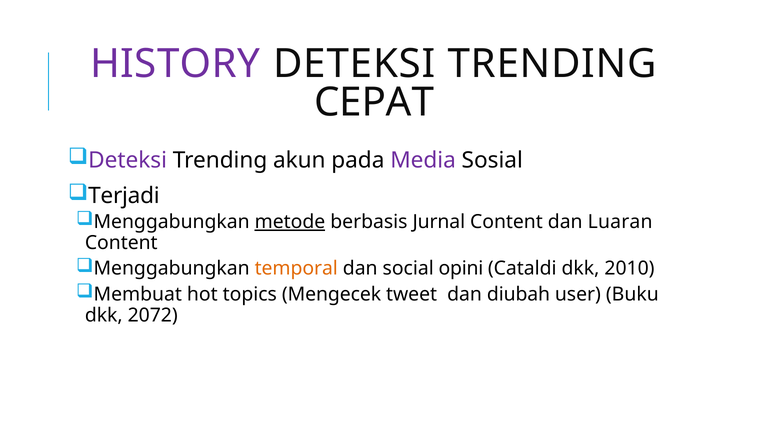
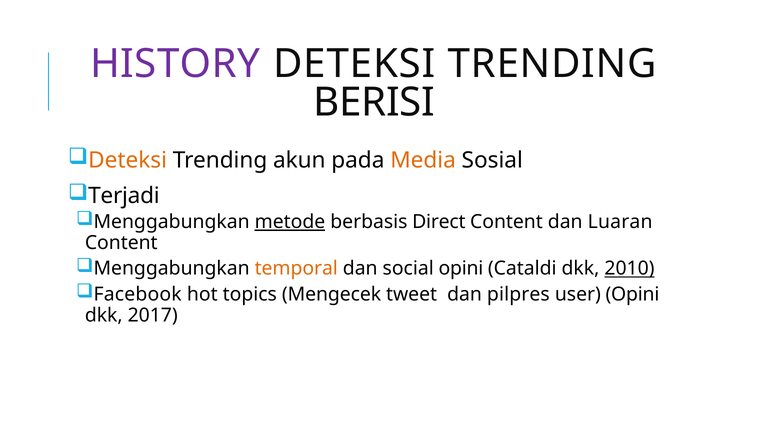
CEPAT: CEPAT -> BERISI
Deteksi at (128, 160) colour: purple -> orange
Media colour: purple -> orange
Jurnal: Jurnal -> Direct
2010 underline: none -> present
Membuat: Membuat -> Facebook
diubah: diubah -> pilpres
user Buku: Buku -> Opini
2072: 2072 -> 2017
